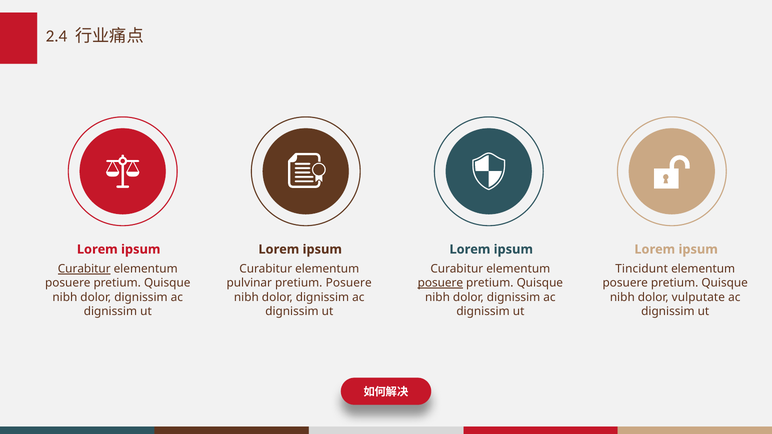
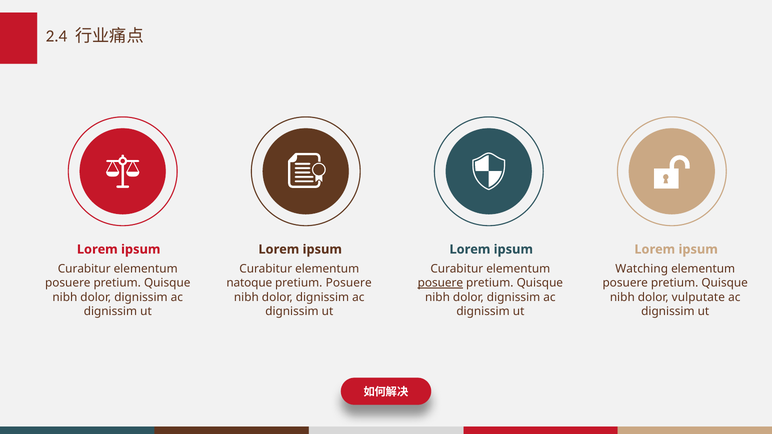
Curabitur at (84, 269) underline: present -> none
Tincidunt: Tincidunt -> Watching
pulvinar: pulvinar -> natoque
